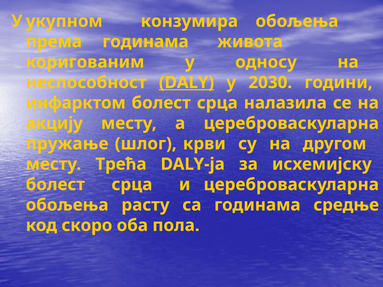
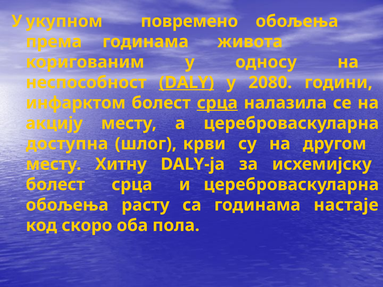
конзумира: конзумира -> повремено
2030: 2030 -> 2080
срца at (217, 103) underline: none -> present
пружање: пружање -> доступна
Трећа: Трећа -> Хитну
средње: средње -> настаје
